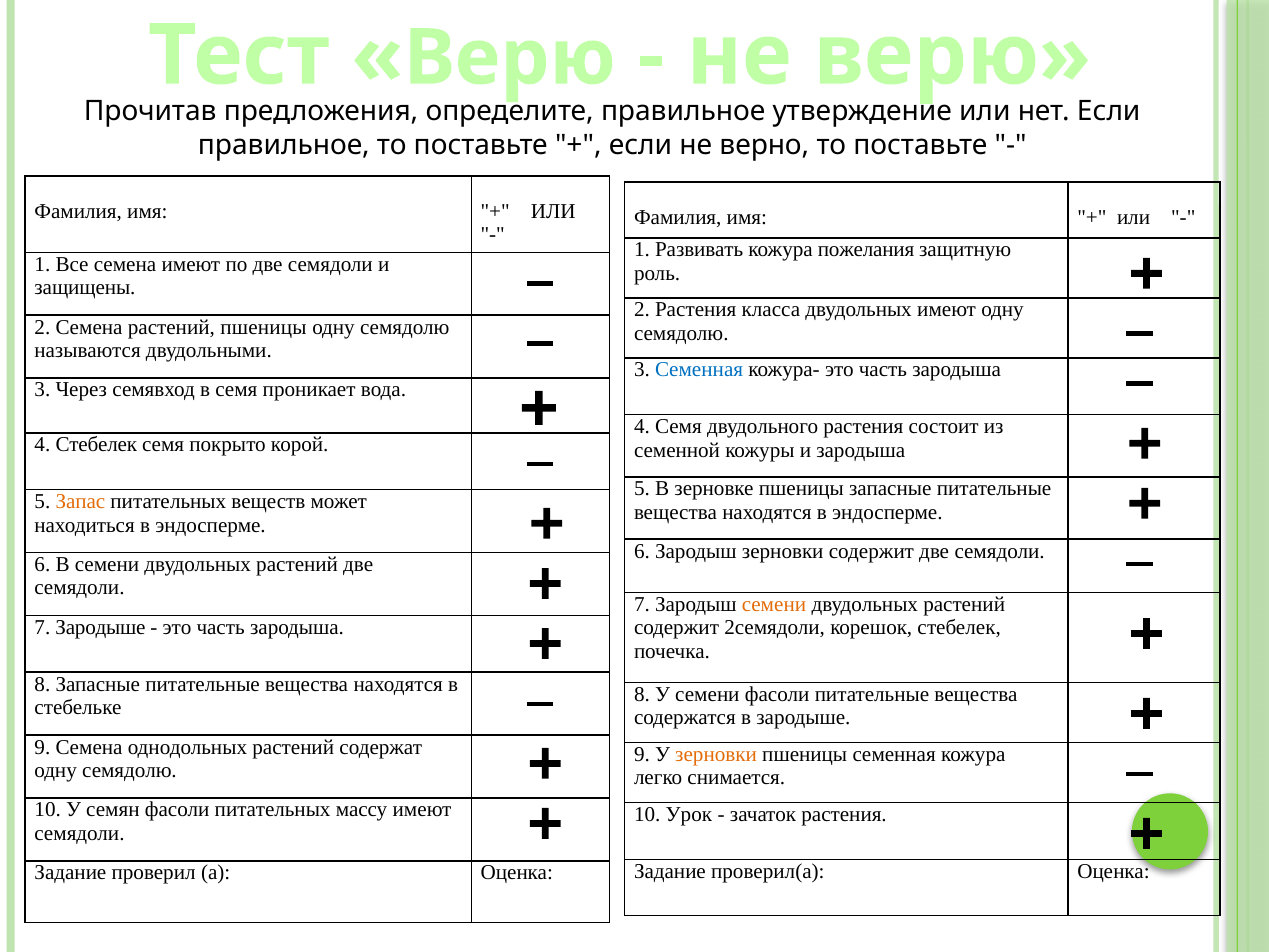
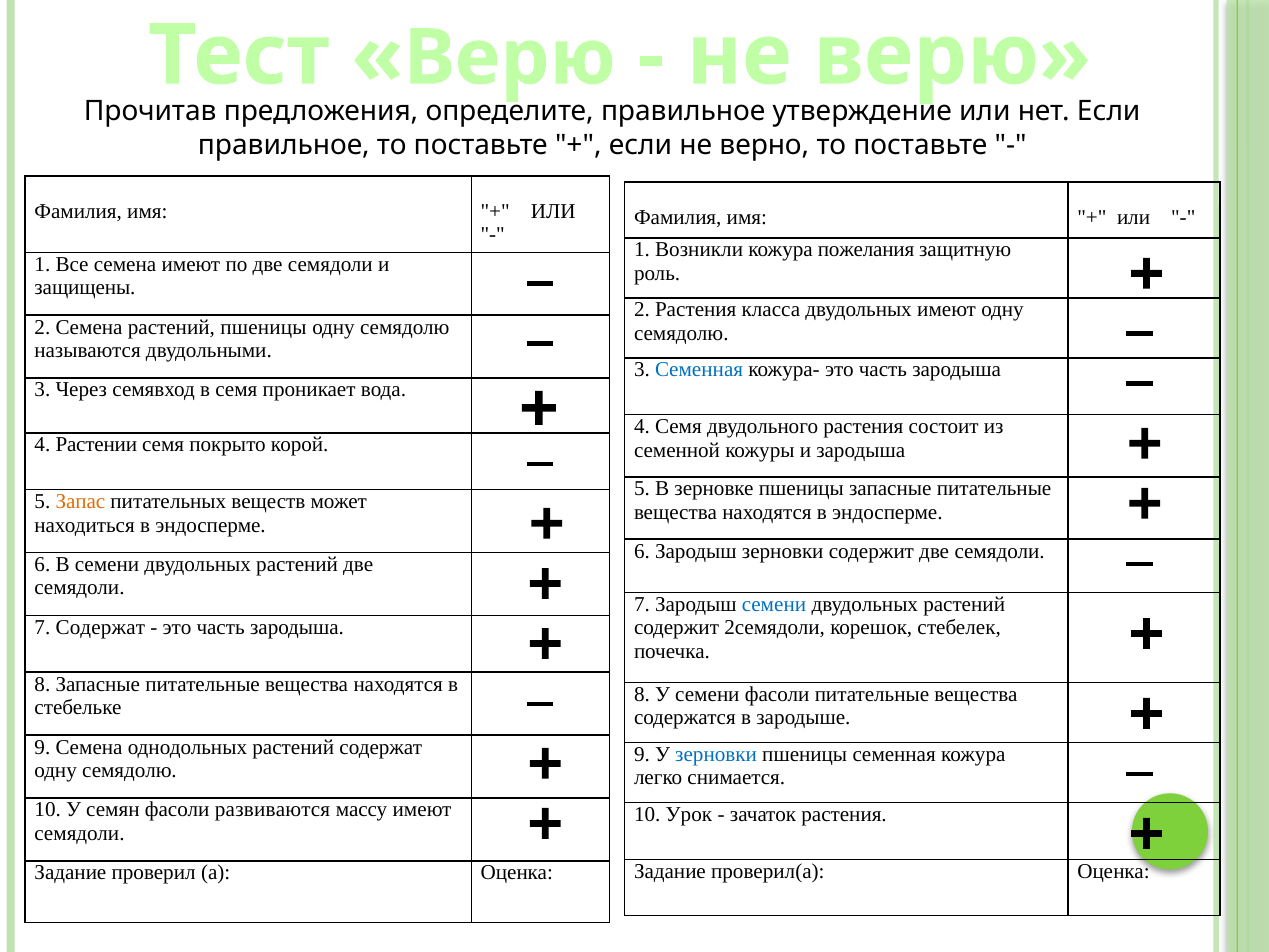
Развивать: Развивать -> Возникли
4 Стебелек: Стебелек -> Растении
семени at (774, 604) colour: orange -> blue
7 Зародыше: Зародыше -> Содержат
зерновки at (716, 754) colour: orange -> blue
фасоли питательных: питательных -> развиваются
